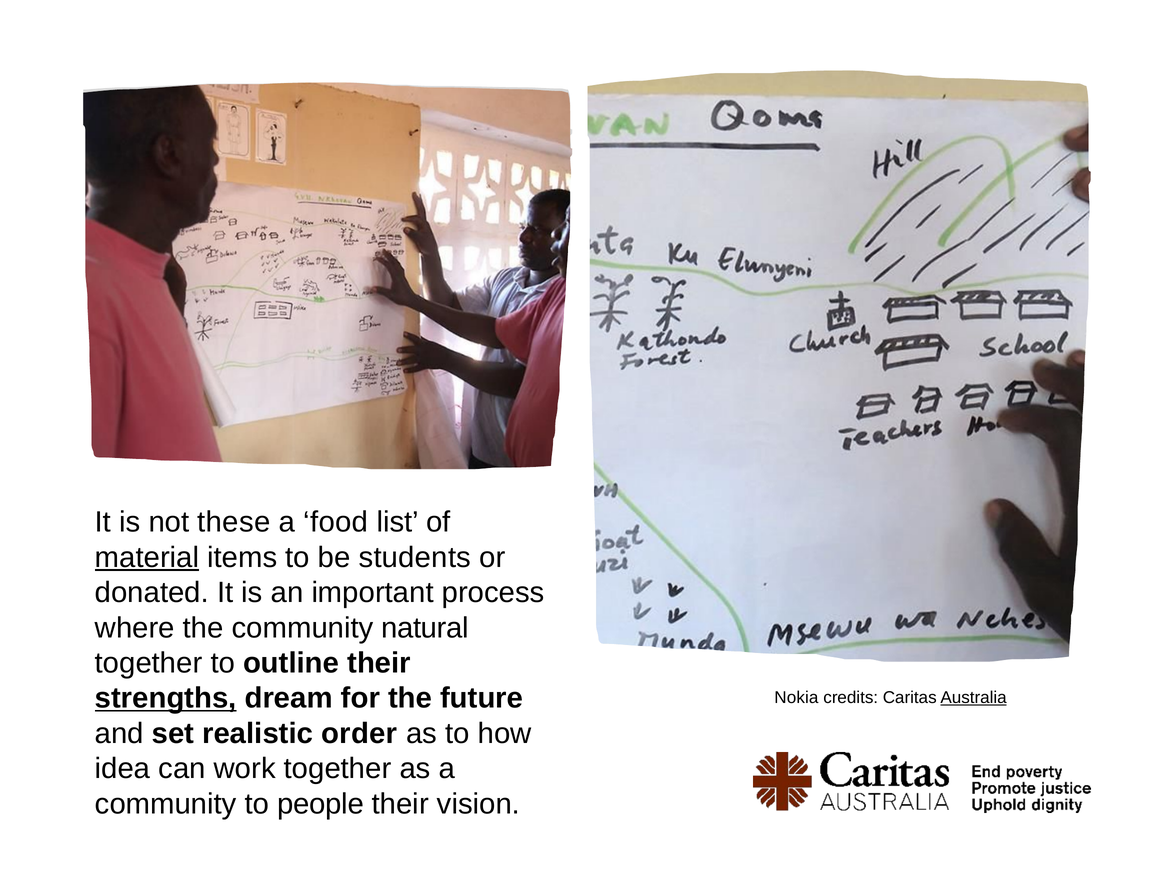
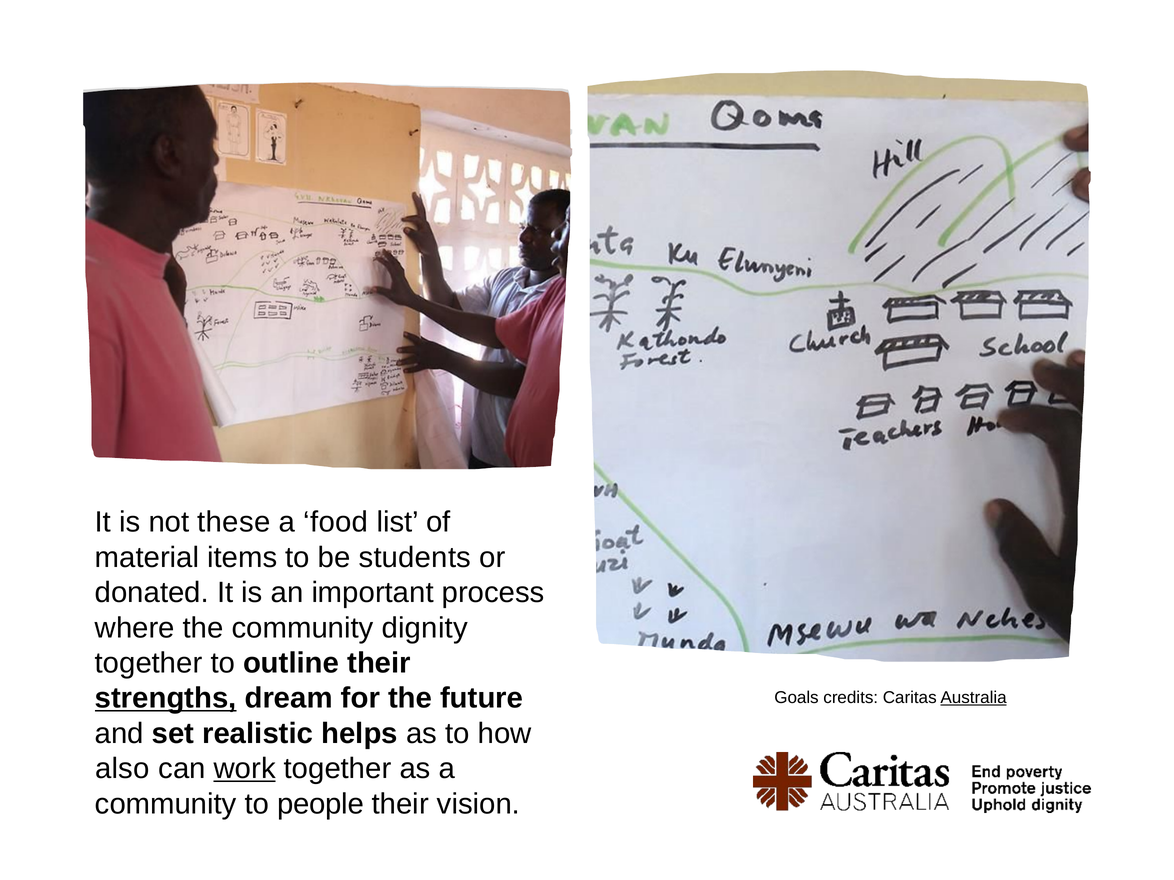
material underline: present -> none
natural: natural -> dignity
Nokia: Nokia -> Goals
order: order -> helps
idea: idea -> also
work underline: none -> present
